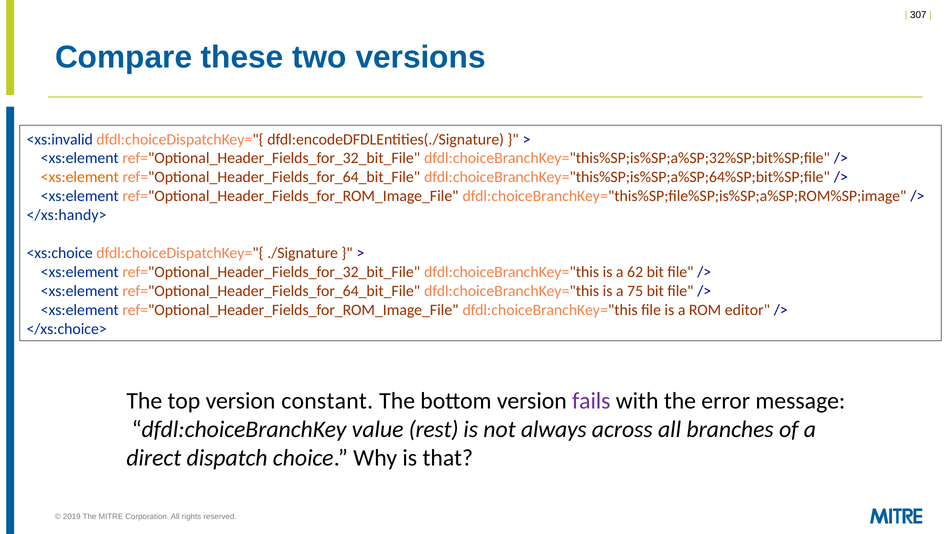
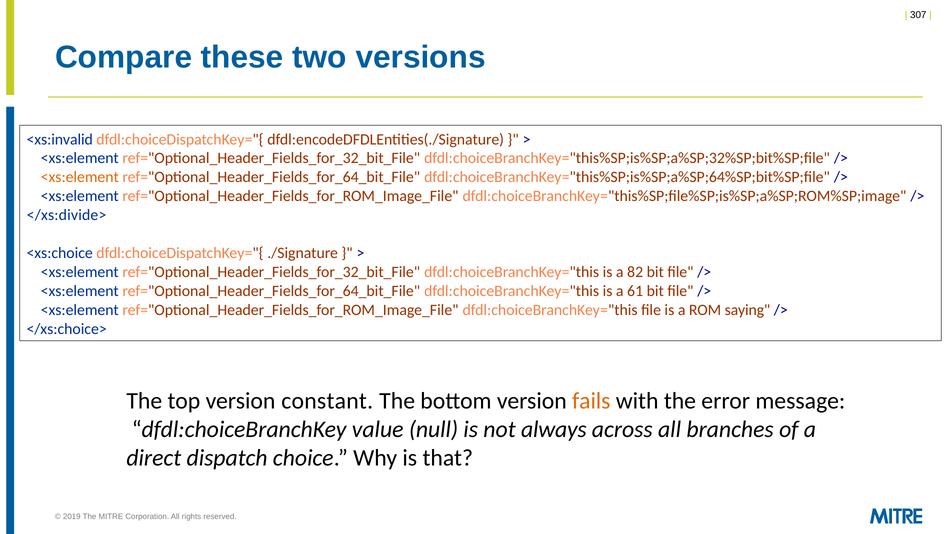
</xs:handy>: </xs:handy> -> </xs:divide>
62: 62 -> 82
75: 75 -> 61
editor: editor -> saying
fails colour: purple -> orange
rest: rest -> null
